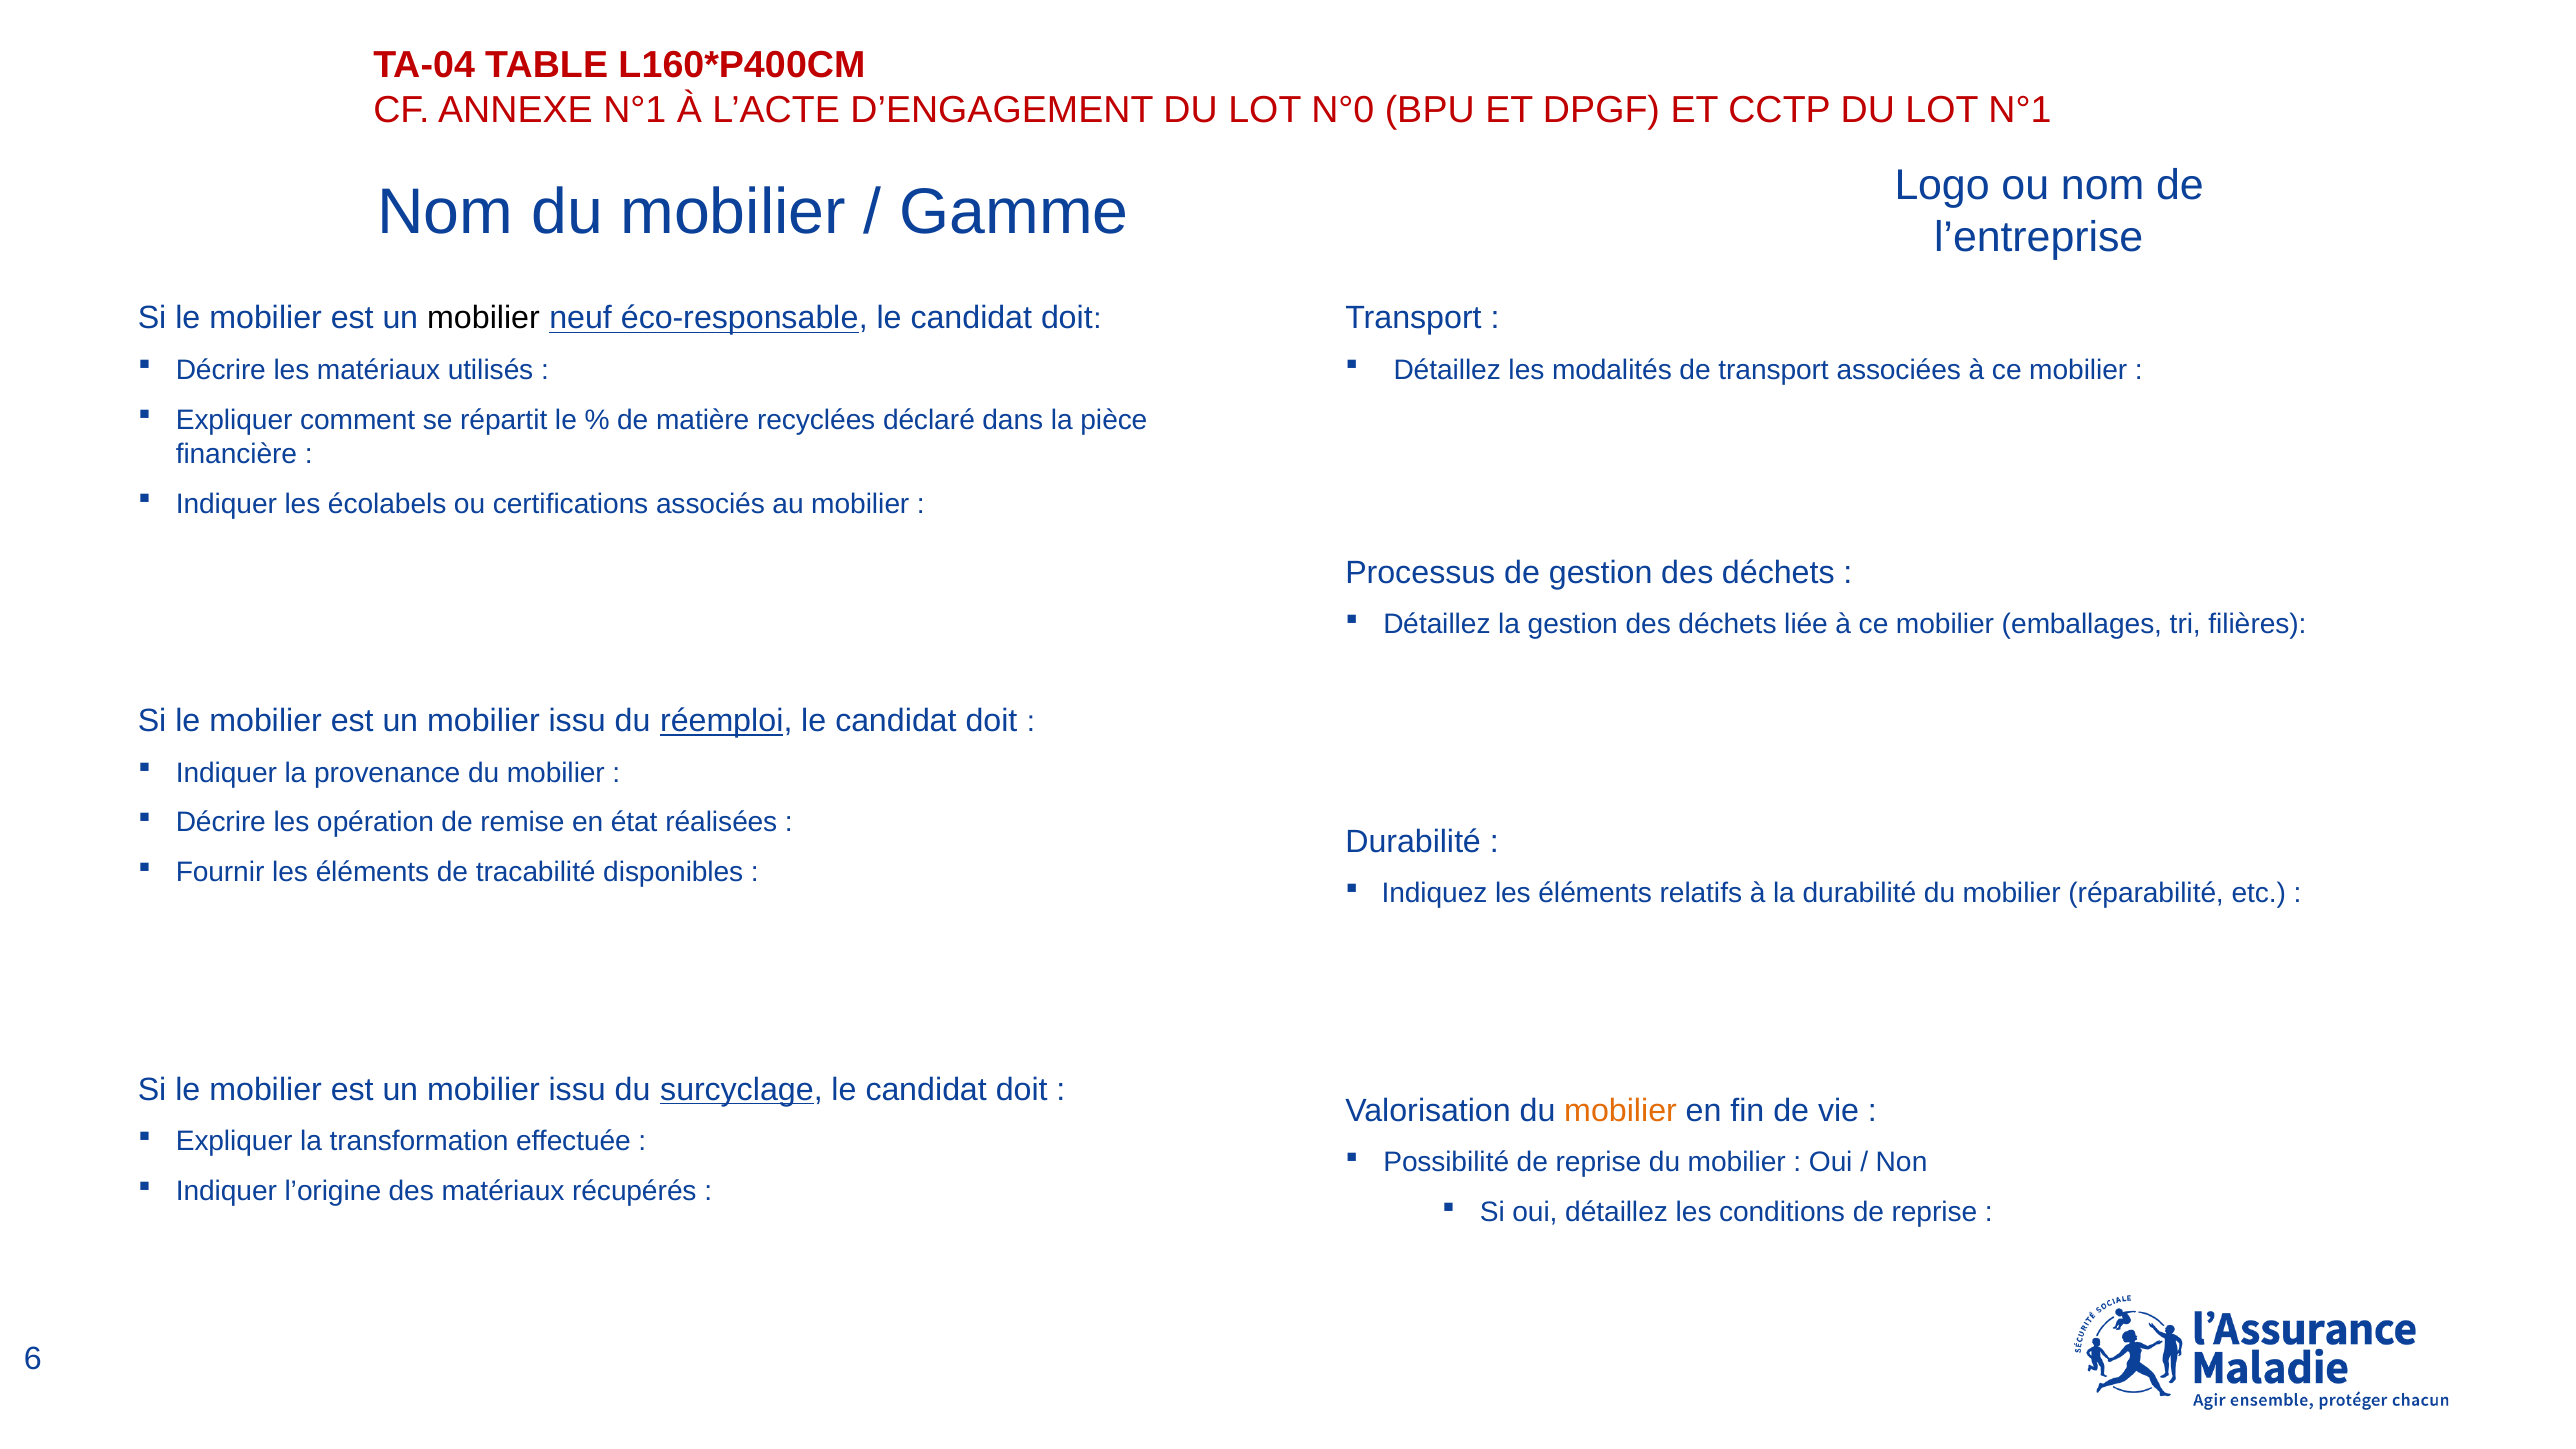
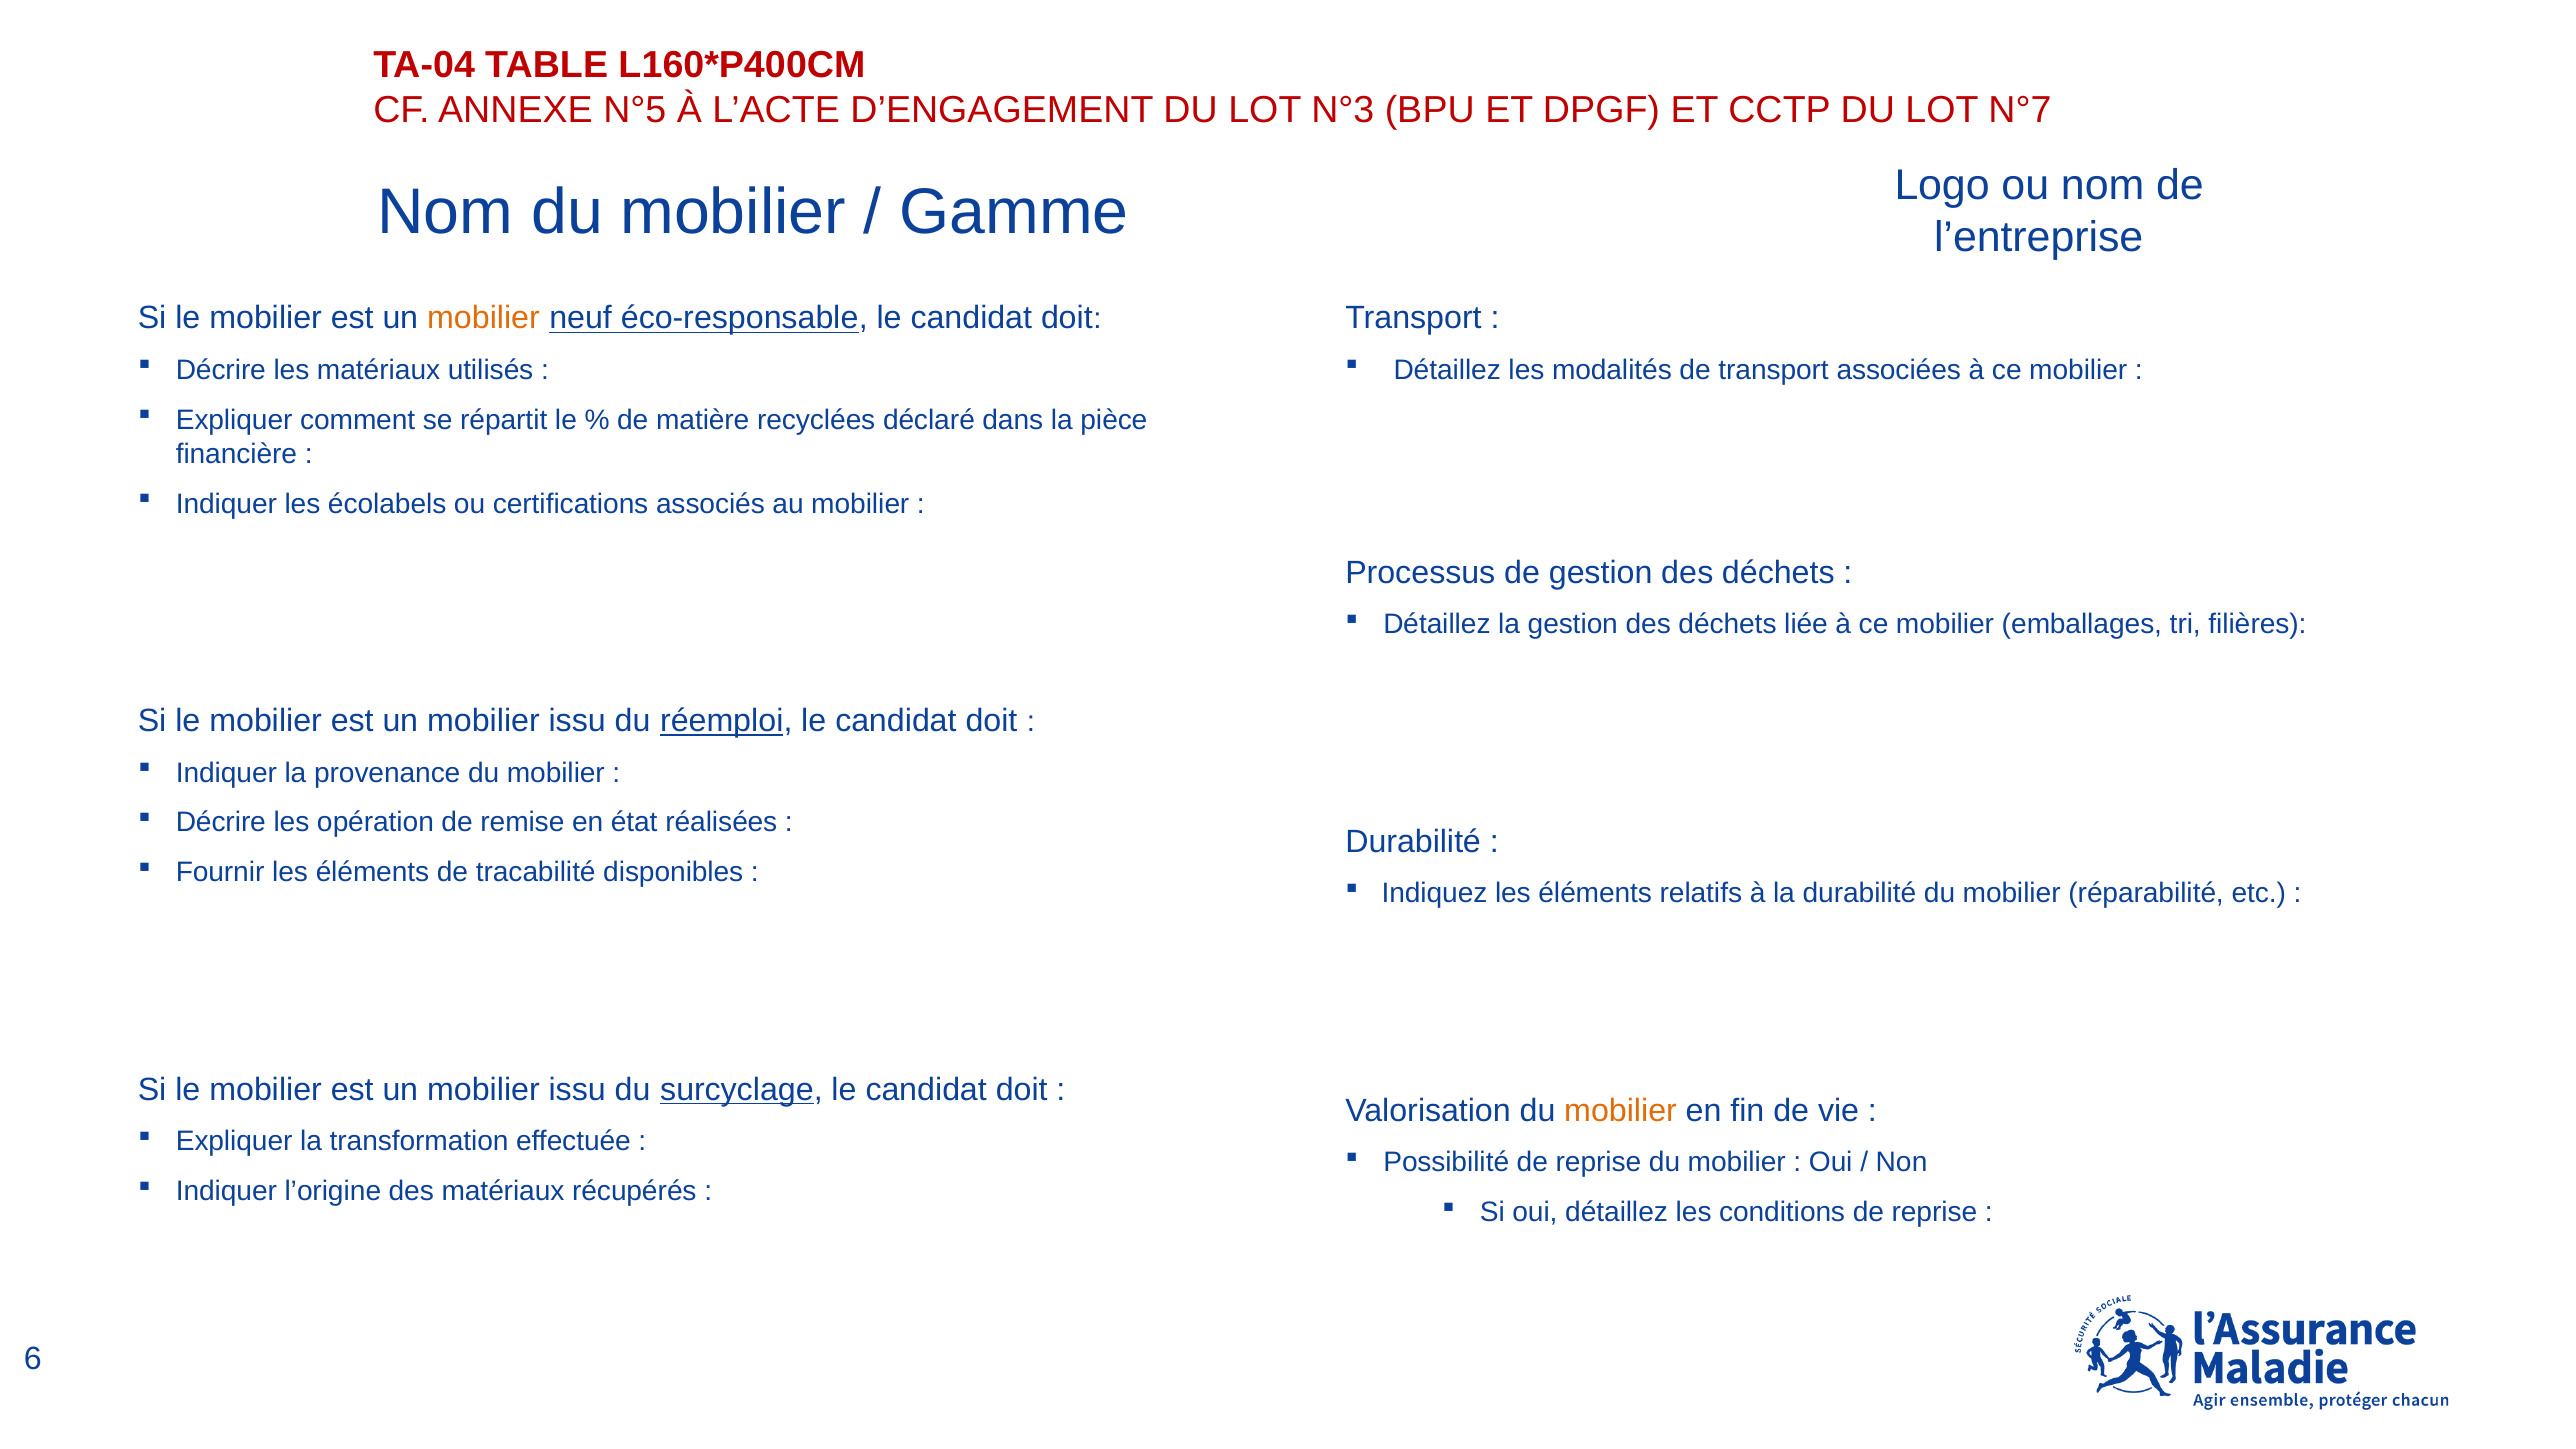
ANNEXE N°1: N°1 -> N°5
N°0: N°0 -> N°3
LOT N°1: N°1 -> N°7
mobilier at (483, 318) colour: black -> orange
